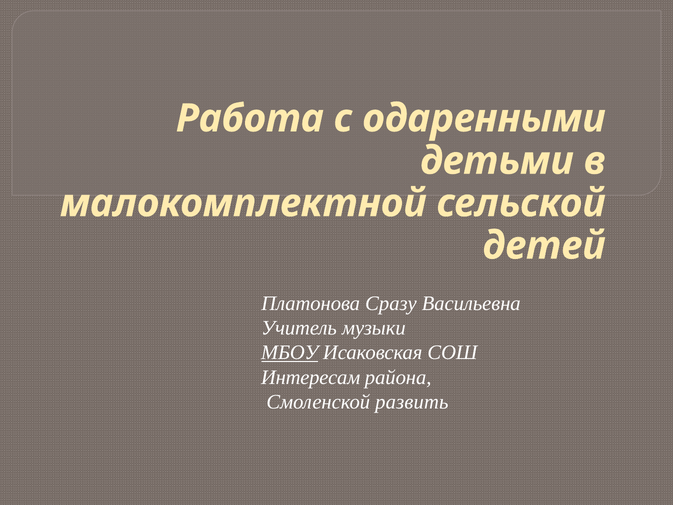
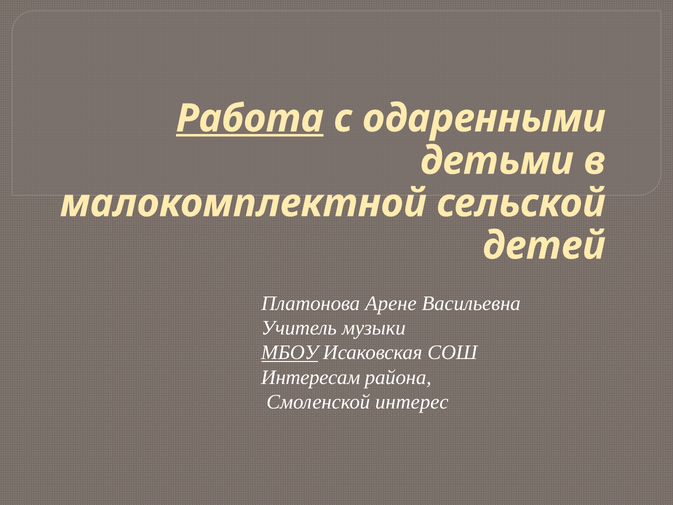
Работа underline: none -> present
Сразу: Сразу -> Арене
развить: развить -> интерес
